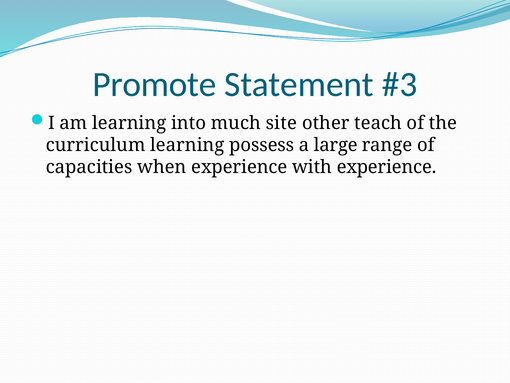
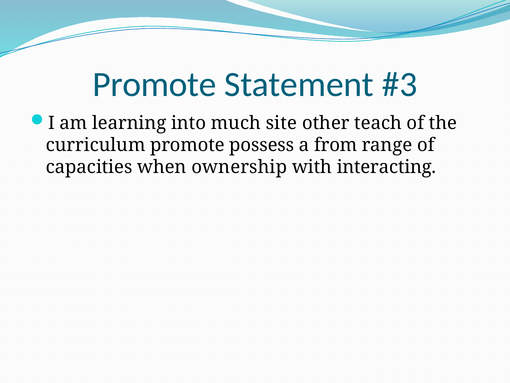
curriculum learning: learning -> promote
large: large -> from
when experience: experience -> ownership
with experience: experience -> interacting
